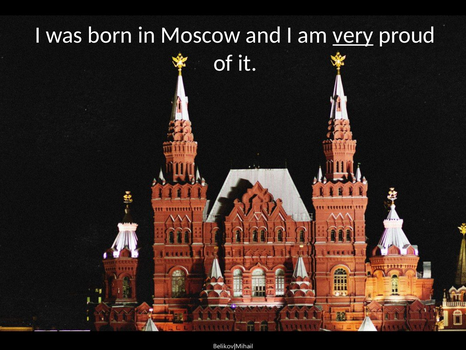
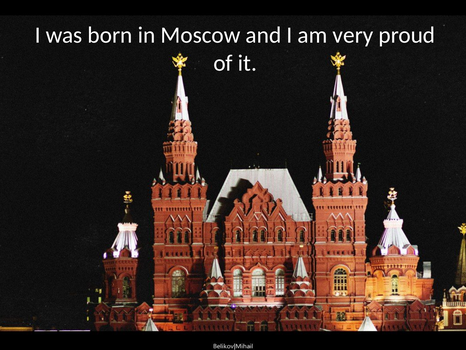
very underline: present -> none
